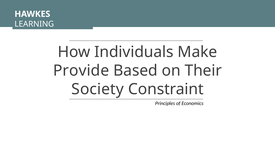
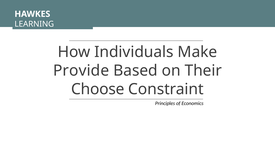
Society: Society -> Choose
